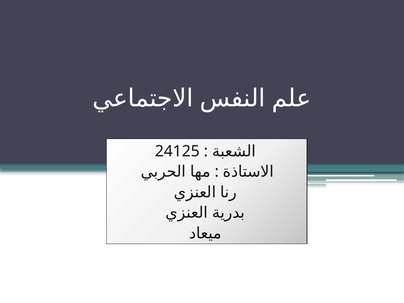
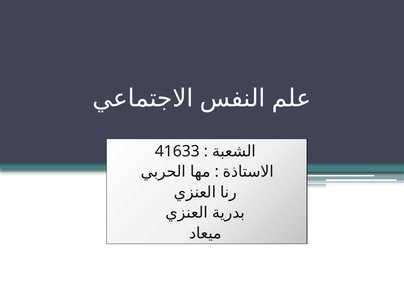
24125: 24125 -> 41633
